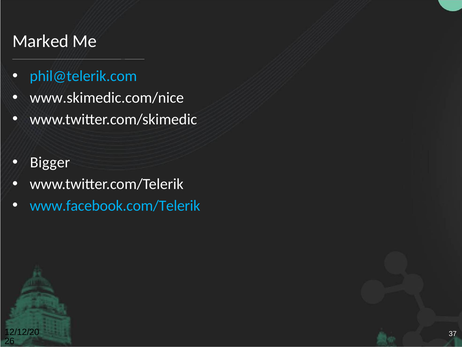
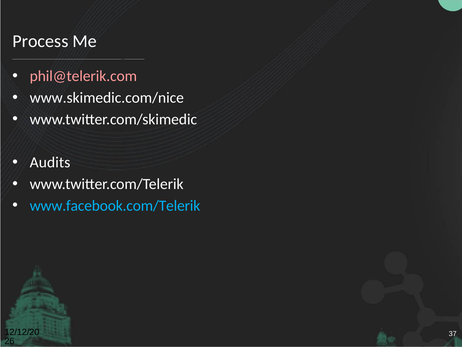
Marked: Marked -> Process
phil@telerik.com colour: light blue -> pink
Bigger: Bigger -> Audits
